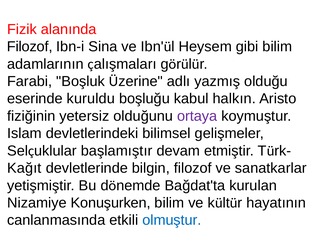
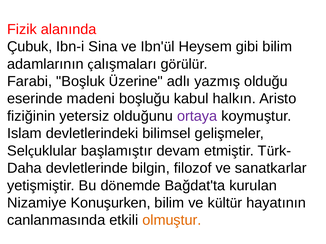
Filozof at (30, 47): Filozof -> Çubuk
kuruldu: kuruldu -> madeni
Kağıt: Kağıt -> Daha
olmuştur colour: blue -> orange
